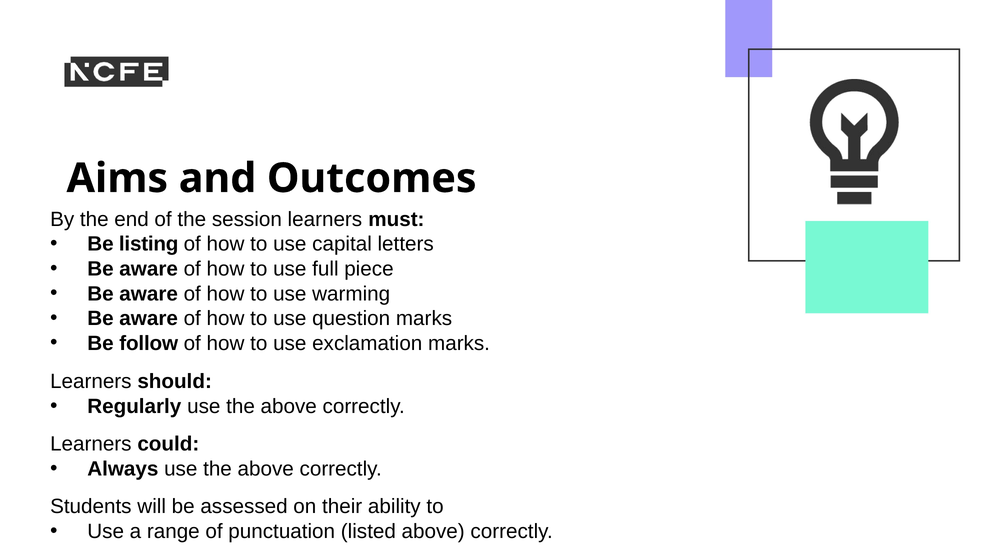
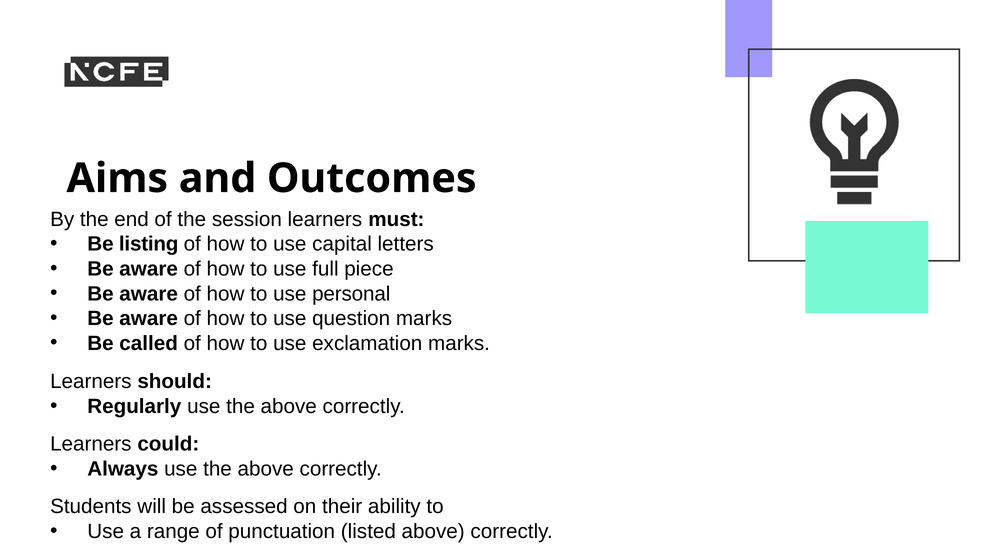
warming: warming -> personal
follow: follow -> called
